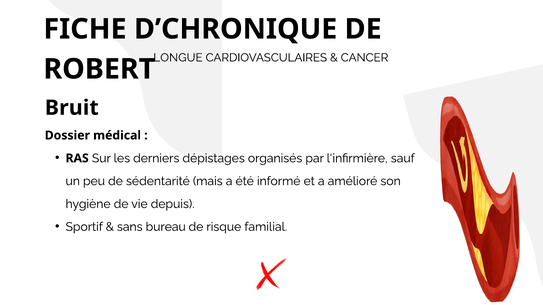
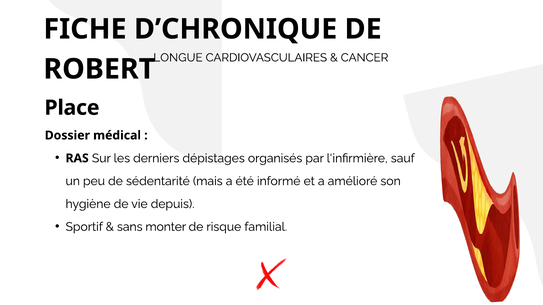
Bruit: Bruit -> Place
bureau: bureau -> monter
